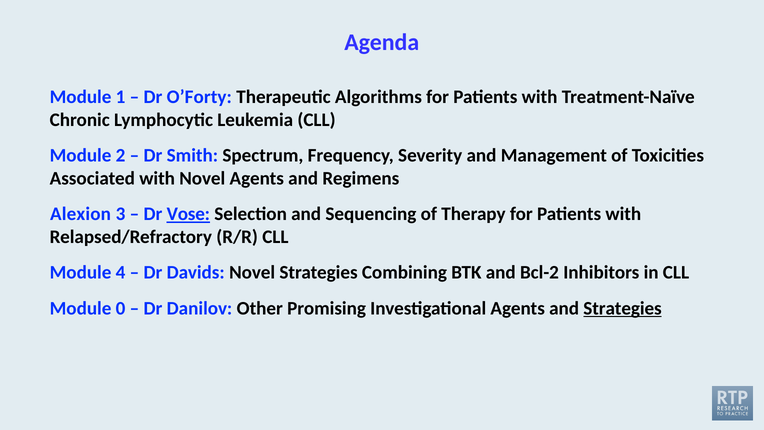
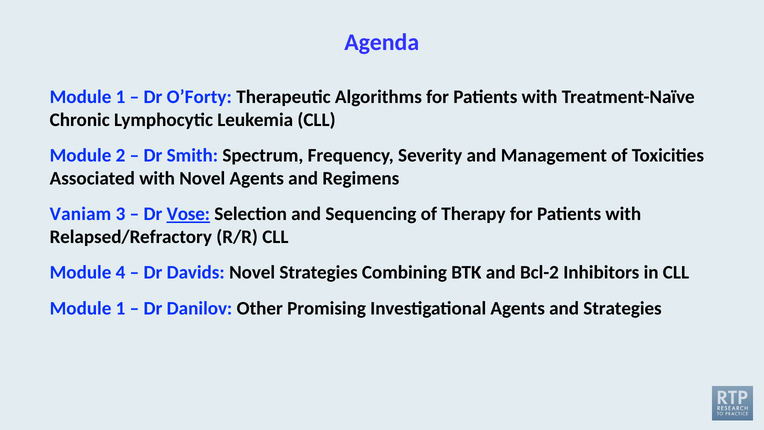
Alexion: Alexion -> Vaniam
0 at (121, 308): 0 -> 1
Strategies at (622, 308) underline: present -> none
